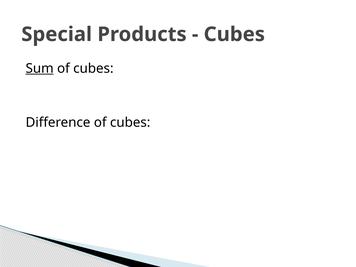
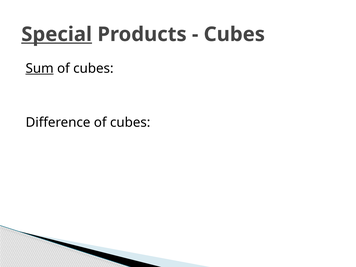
Special underline: none -> present
